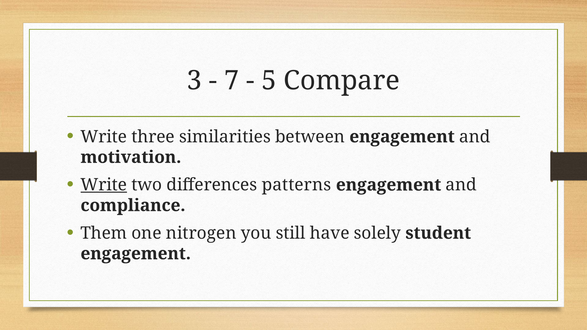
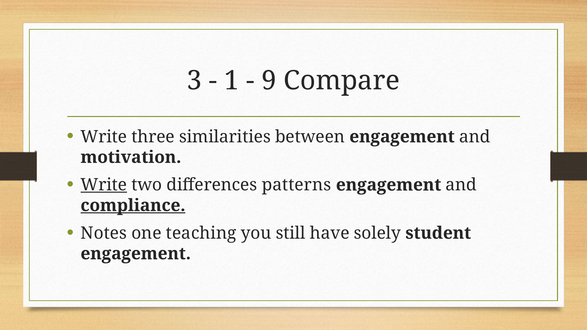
7: 7 -> 1
5: 5 -> 9
compliance underline: none -> present
Them: Them -> Notes
nitrogen: nitrogen -> teaching
